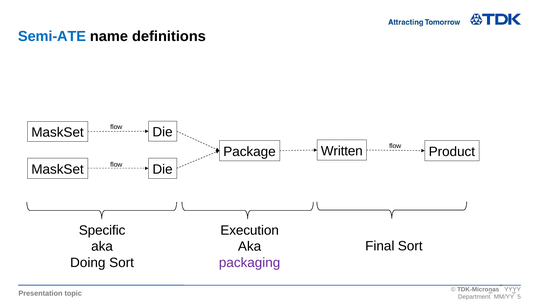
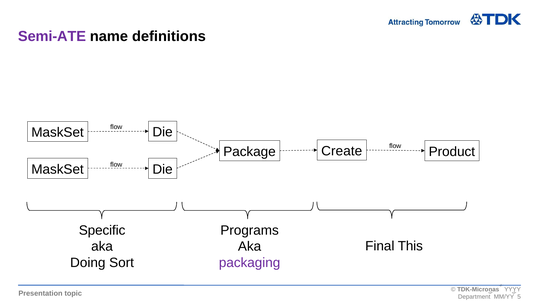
Semi-ATE colour: blue -> purple
Written: Written -> Create
Execution: Execution -> Programs
Final Sort: Sort -> This
